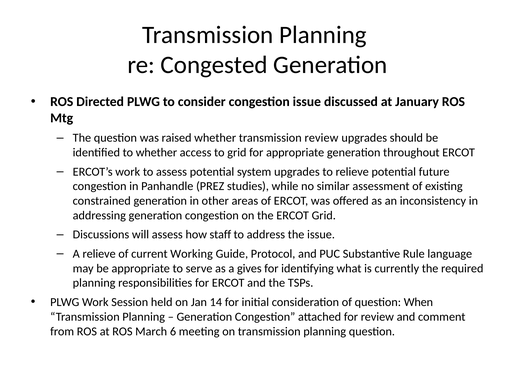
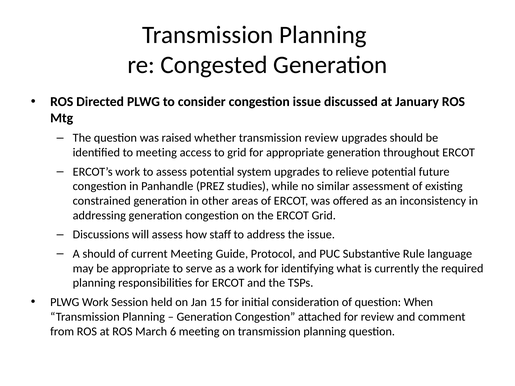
to whether: whether -> meeting
A relieve: relieve -> should
current Working: Working -> Meeting
a gives: gives -> work
14: 14 -> 15
